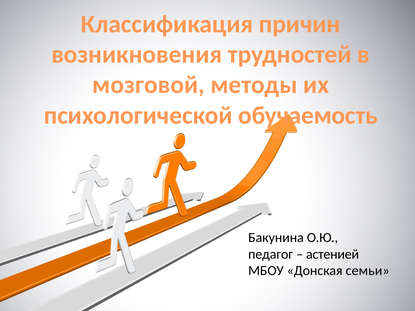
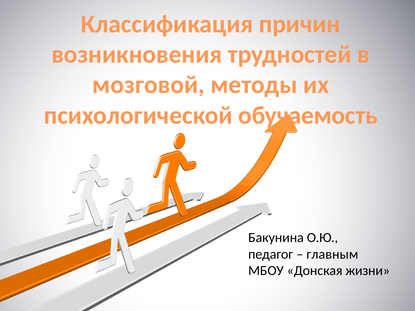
астенией: астенией -> главным
семьи: семьи -> жизни
